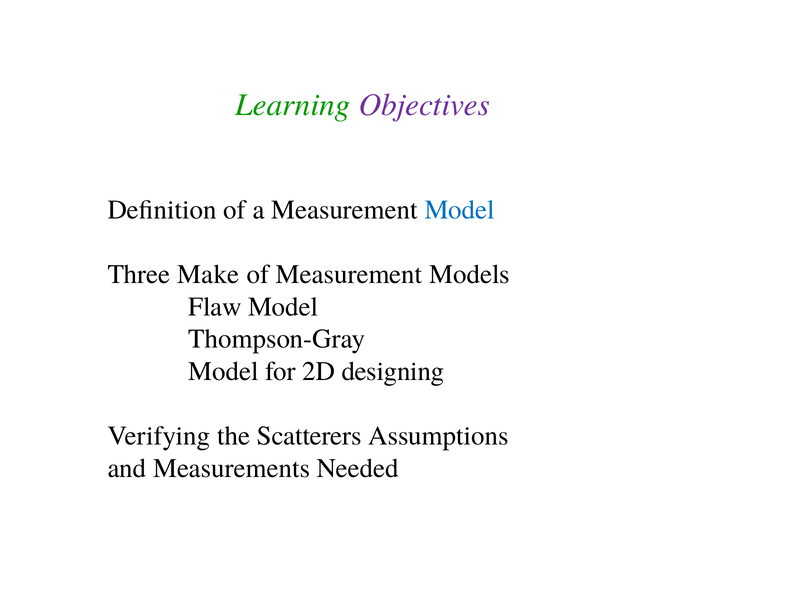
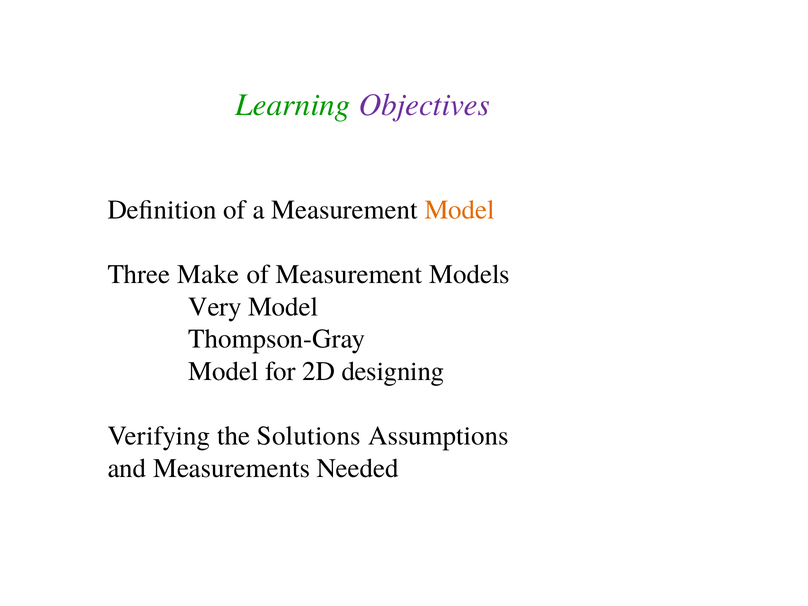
Model at (460, 210) colour: blue -> orange
Flaw: Flaw -> Very
Scatterers: Scatterers -> Solutions
